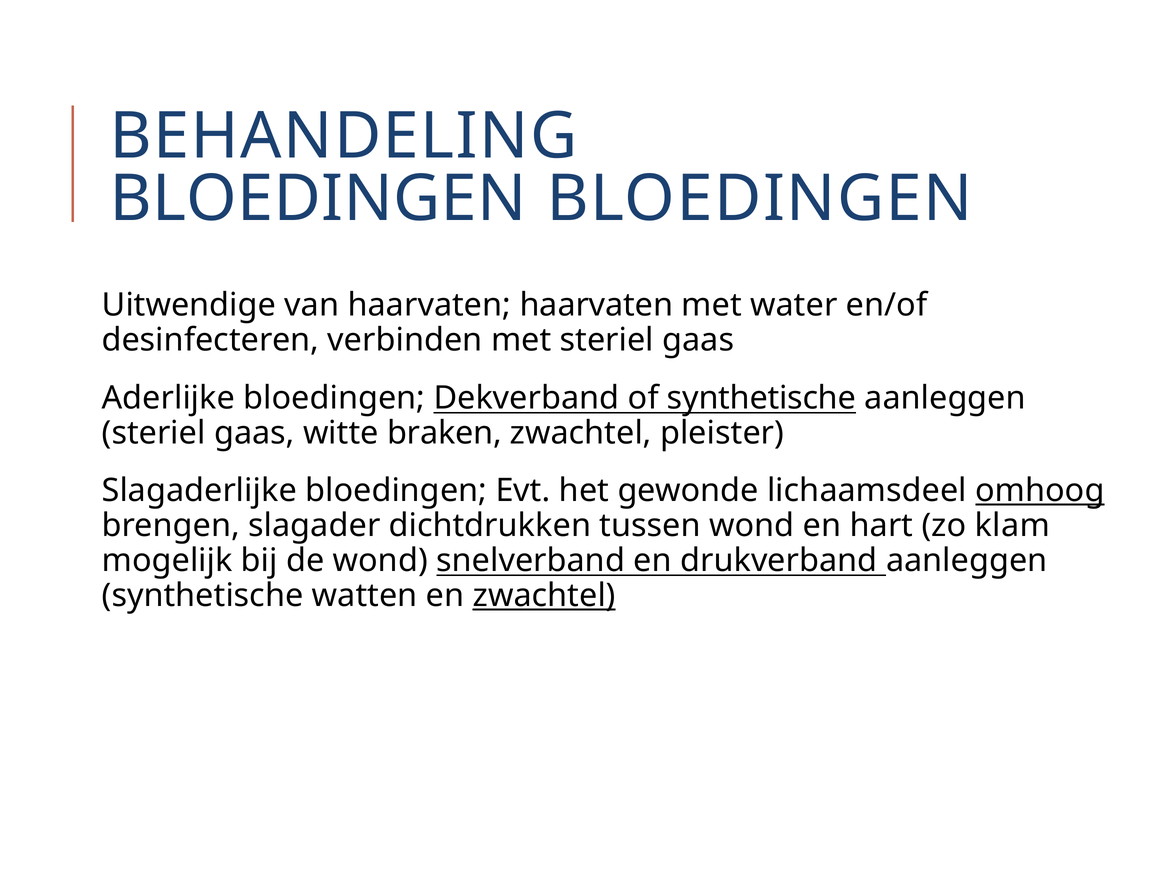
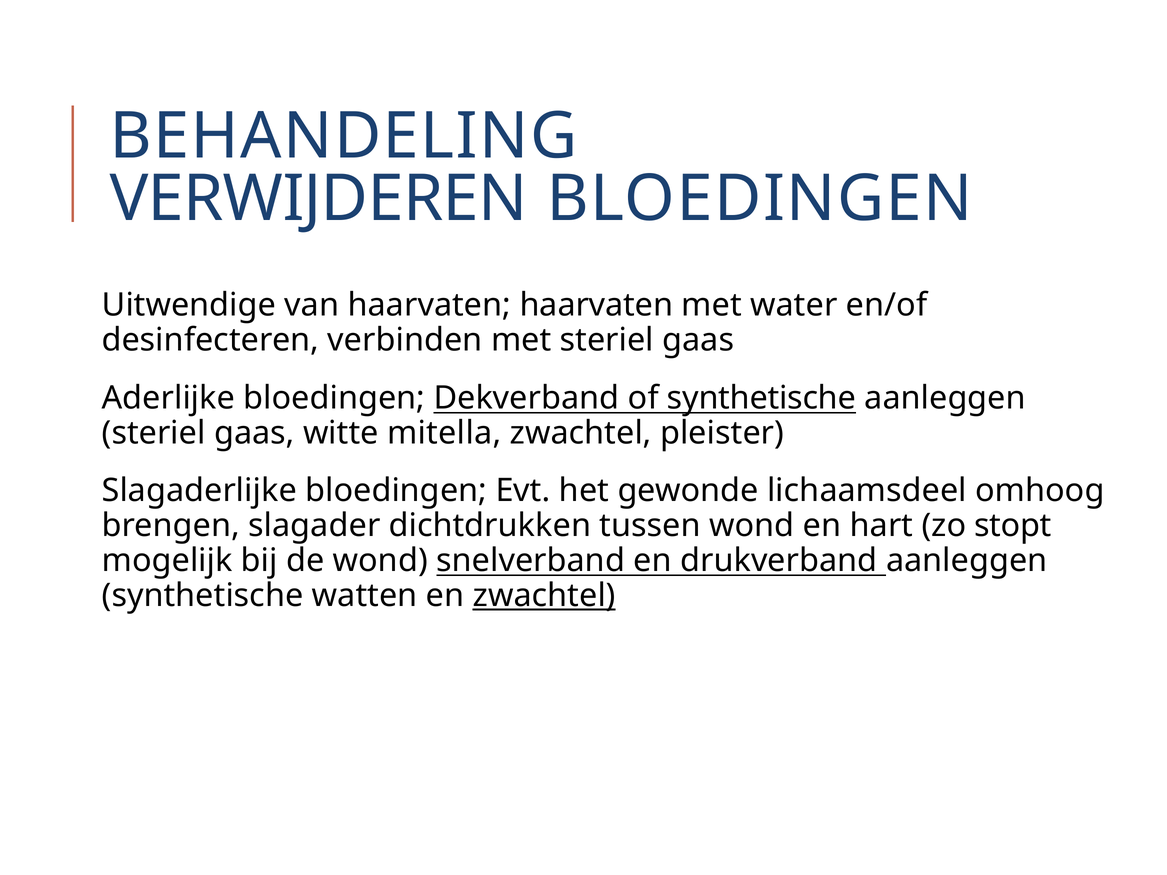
BLOEDINGEN at (318, 199): BLOEDINGEN -> VERWIJDEREN
braken: braken -> mitella
omhoog underline: present -> none
klam: klam -> stopt
